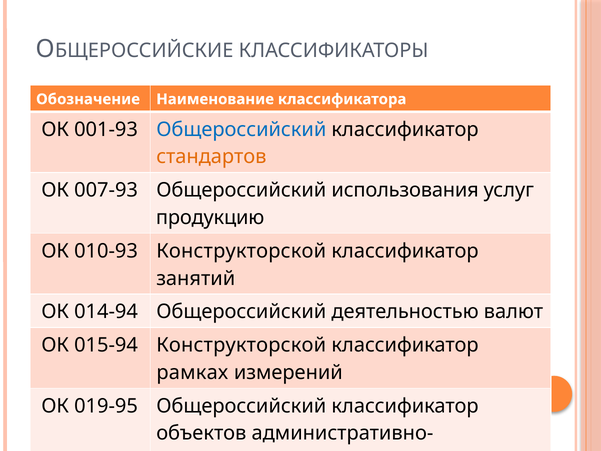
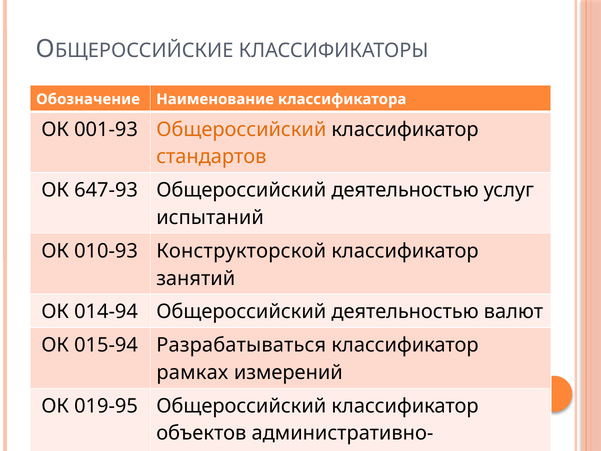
Общероссийский at (241, 129) colour: blue -> orange
007-93: 007-93 -> 647-93
использования at (405, 190): использования -> деятельностью
продукцию: продукцию -> испытаний
015-94 Конструкторской: Конструкторской -> Разрабатываться
